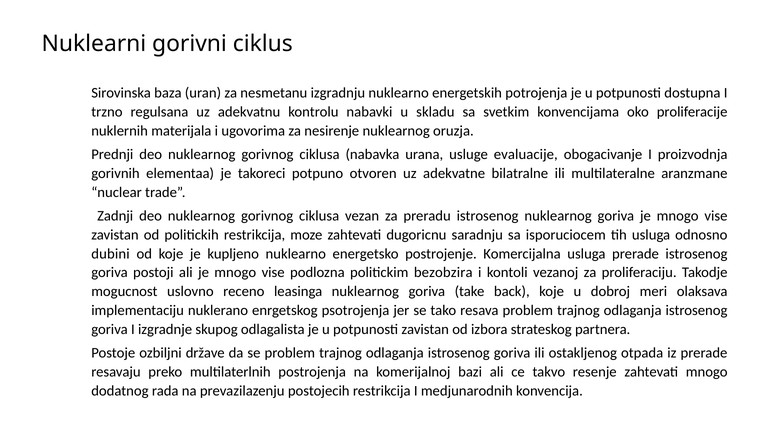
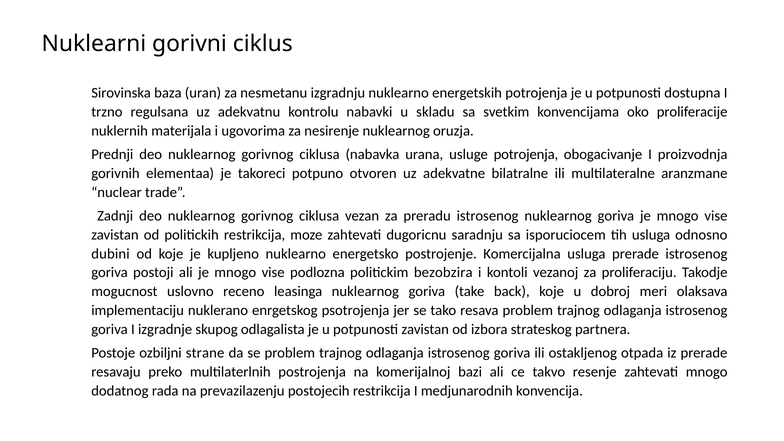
usluge evaluacije: evaluacije -> potrojenja
države: države -> strane
